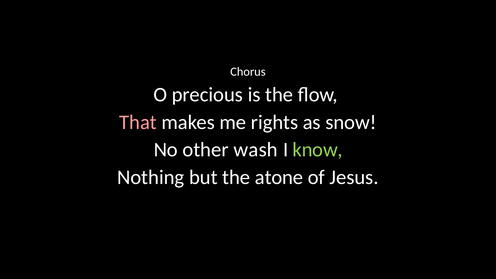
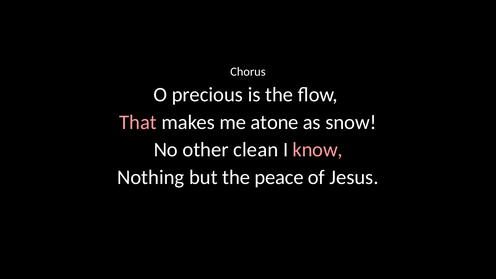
rights: rights -> atone
wash: wash -> clean
know colour: light green -> pink
atone: atone -> peace
